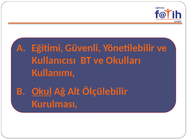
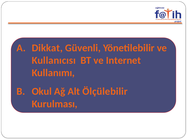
Eğitimi: Eğitimi -> Dikkat
Okulları: Okulları -> Internet
Okul underline: present -> none
